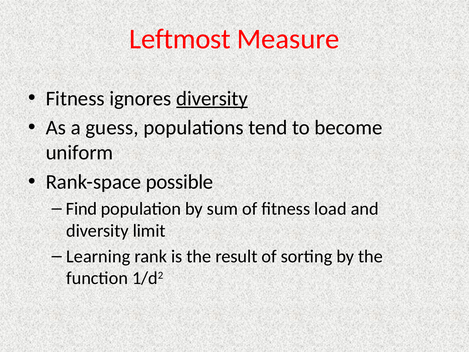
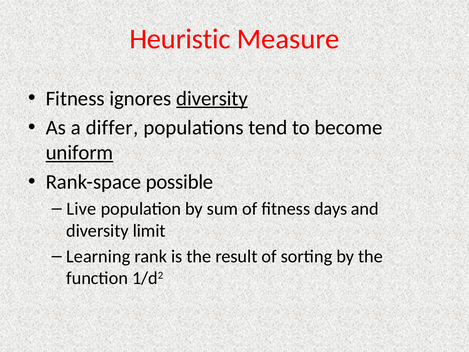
Leftmost: Leftmost -> Heuristic
guess: guess -> differ
uniform underline: none -> present
Find: Find -> Live
load: load -> days
